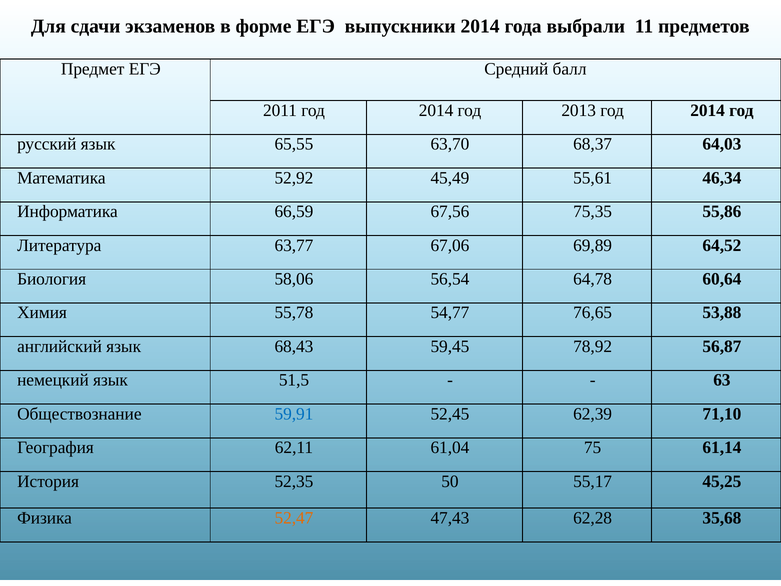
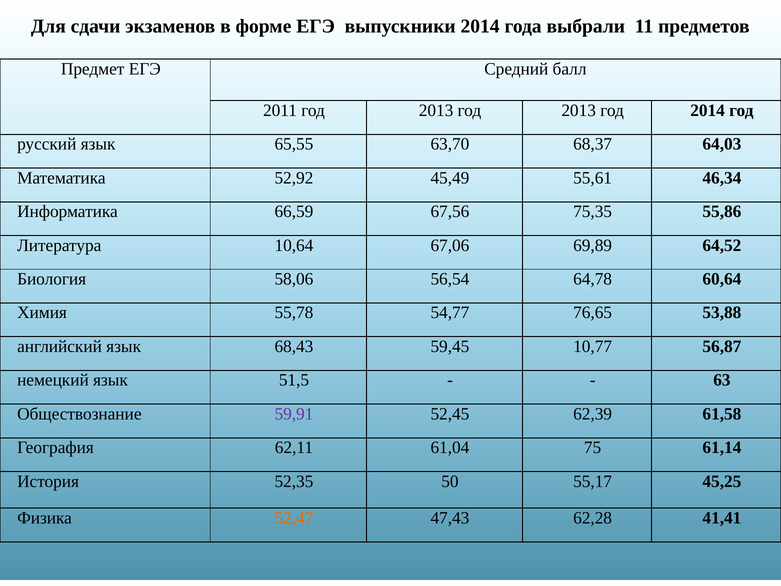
2011 год 2014: 2014 -> 2013
63,77: 63,77 -> 10,64
78,92: 78,92 -> 10,77
59,91 colour: blue -> purple
71,10: 71,10 -> 61,58
35,68: 35,68 -> 41,41
